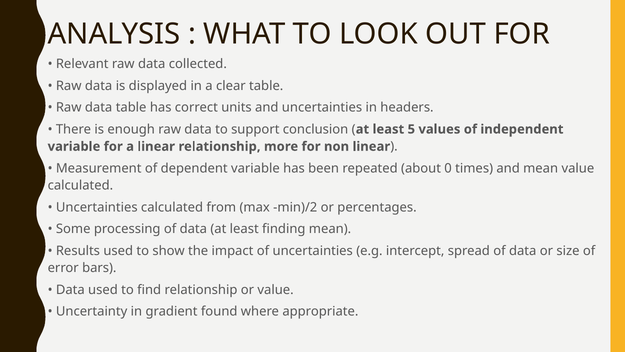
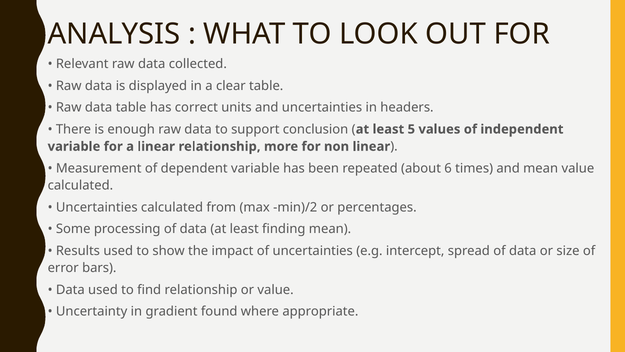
0: 0 -> 6
